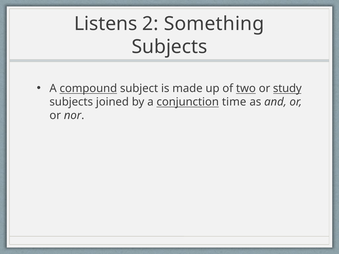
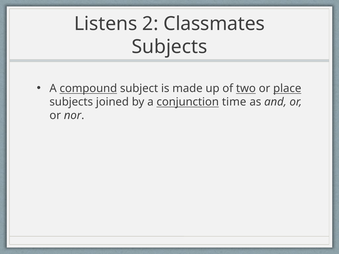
Something: Something -> Classmates
study: study -> place
